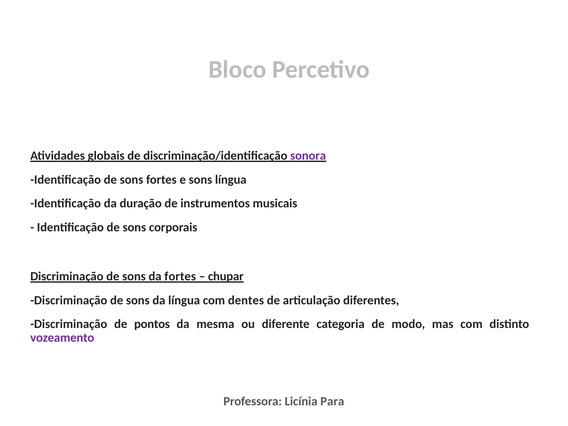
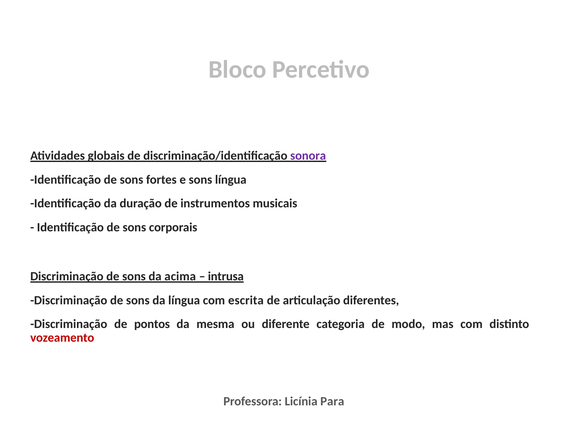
da fortes: fortes -> acima
chupar: chupar -> intrusa
dentes: dentes -> escrita
vozeamento colour: purple -> red
